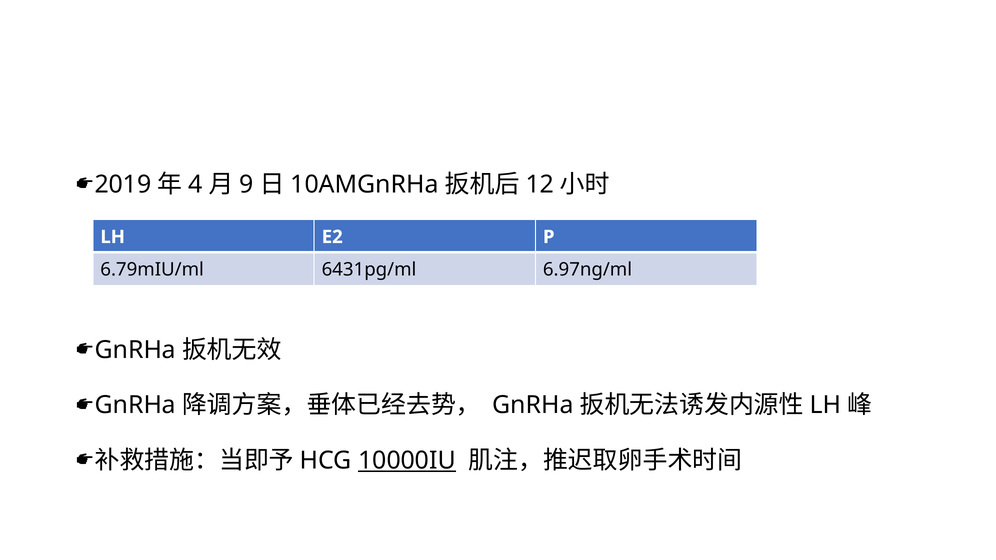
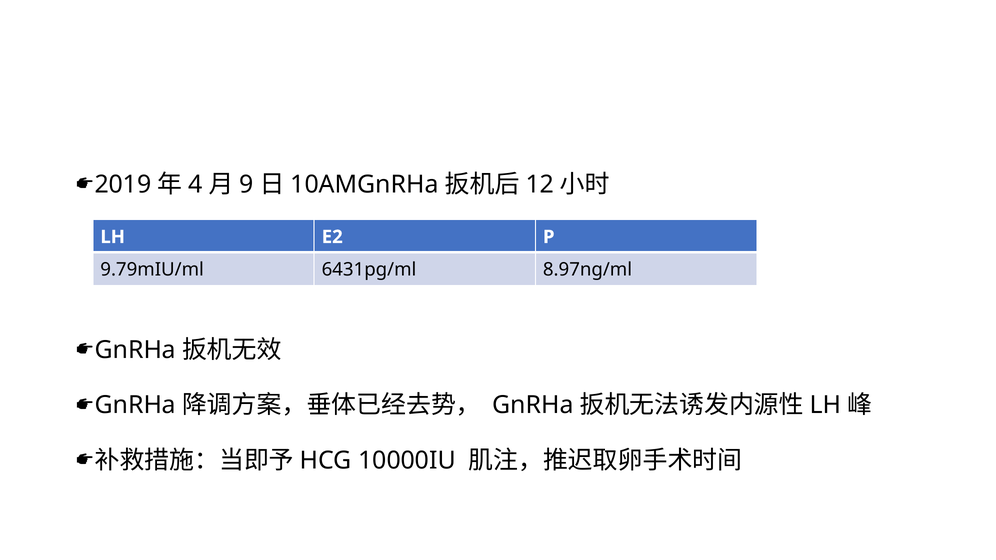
6.79mIU/ml: 6.79mIU/ml -> 9.79mIU/ml
6.97ng/ml: 6.97ng/ml -> 8.97ng/ml
10000IU underline: present -> none
